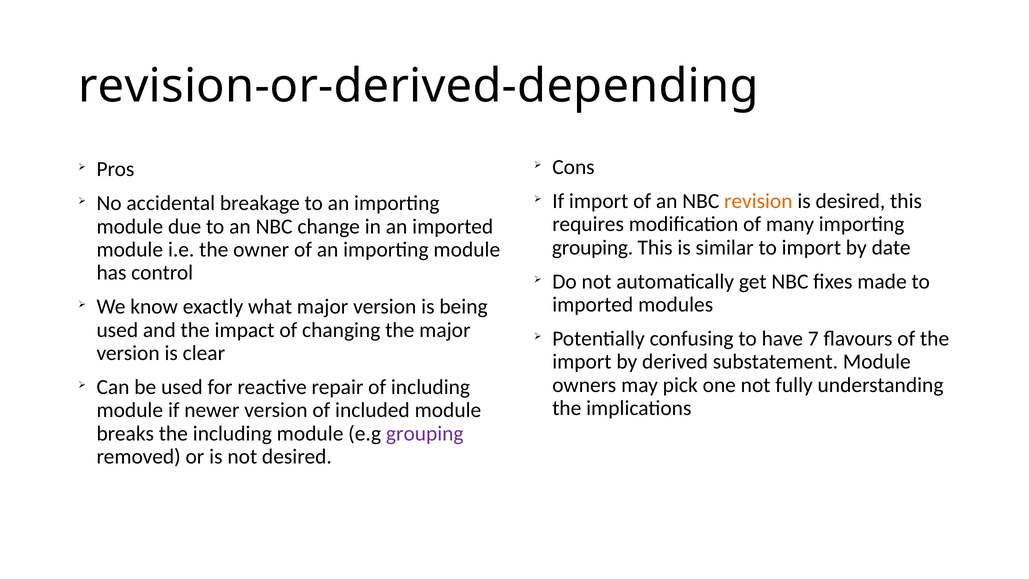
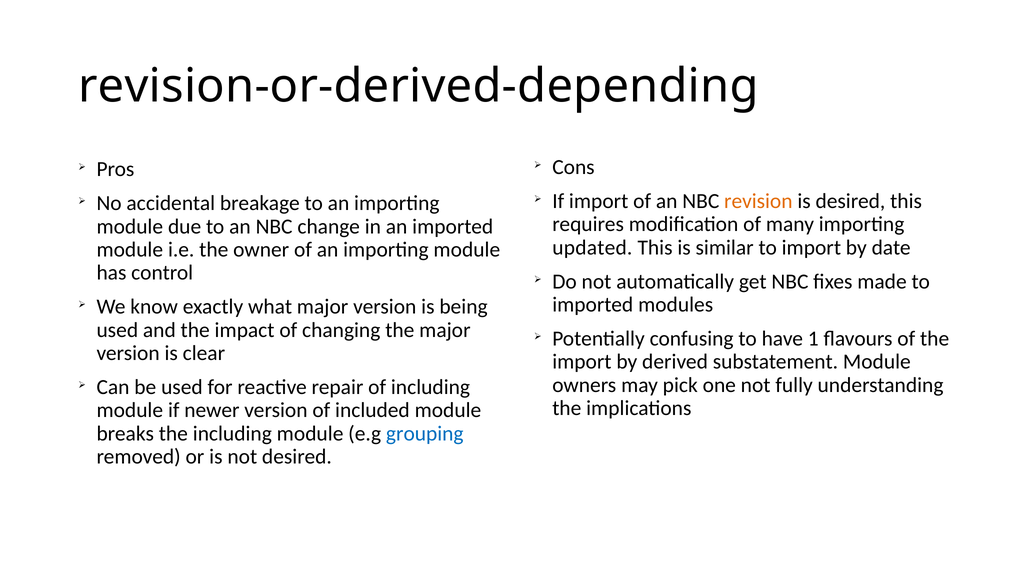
grouping at (593, 247): grouping -> updated
7: 7 -> 1
grouping at (425, 433) colour: purple -> blue
